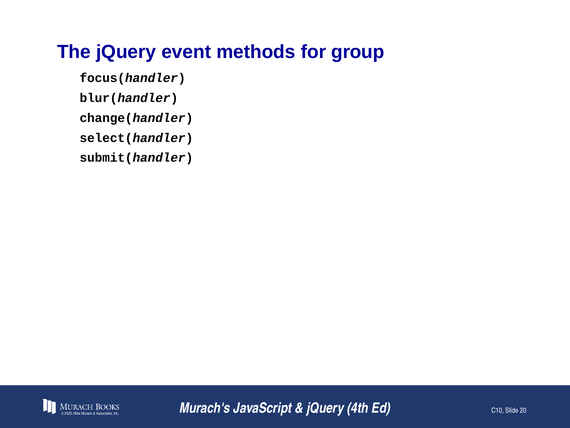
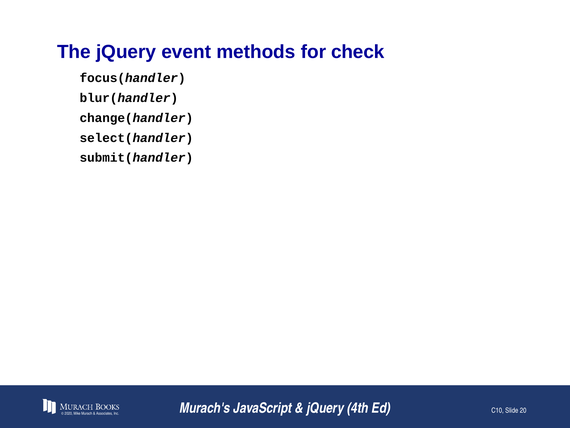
group: group -> check
